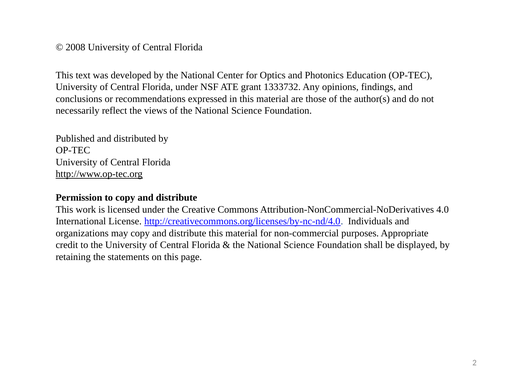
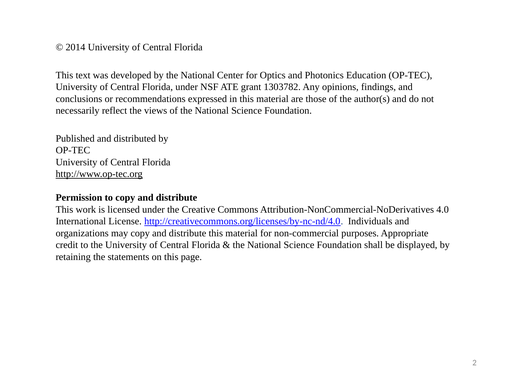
2008: 2008 -> 2014
1333732: 1333732 -> 1303782
